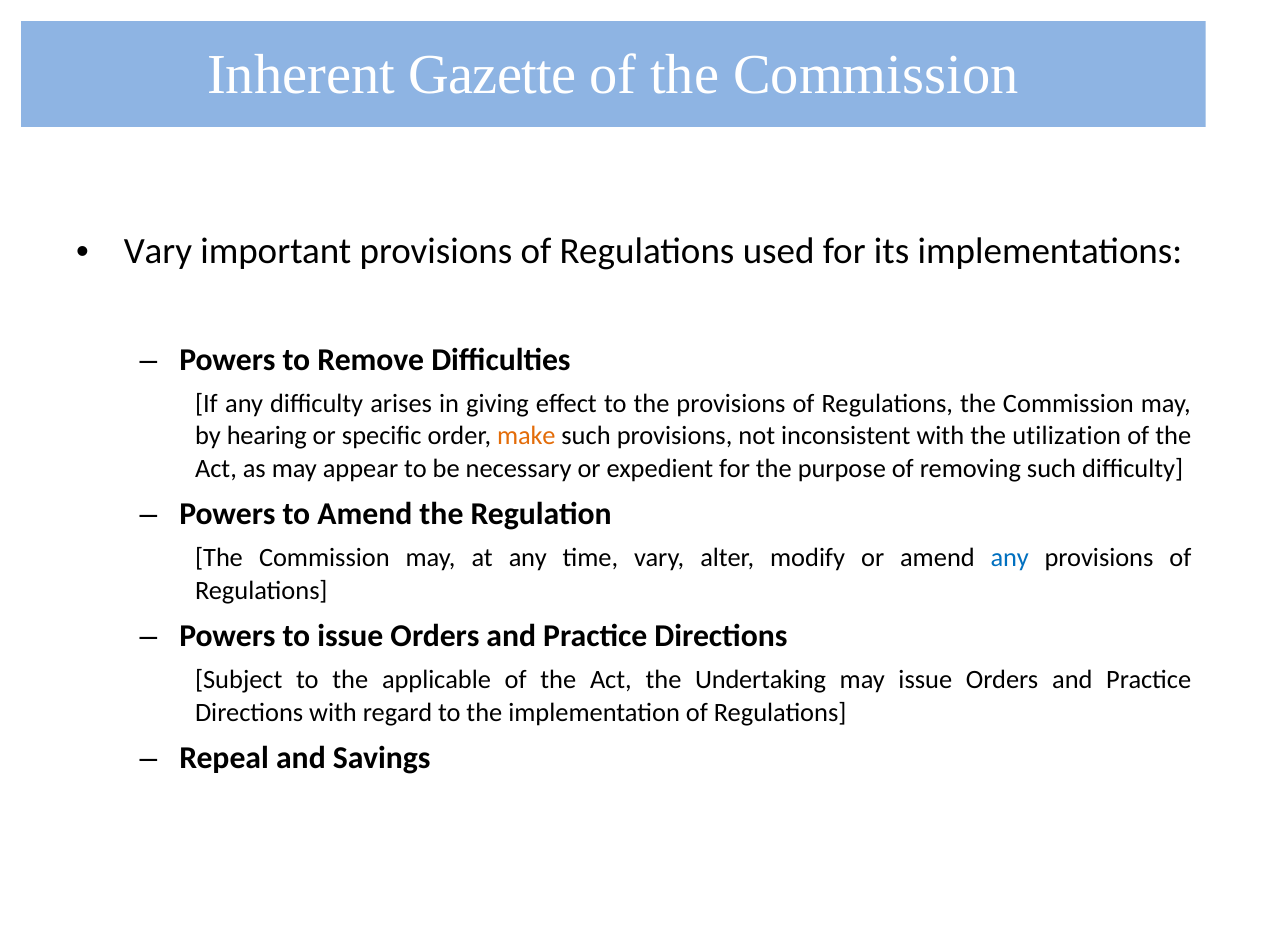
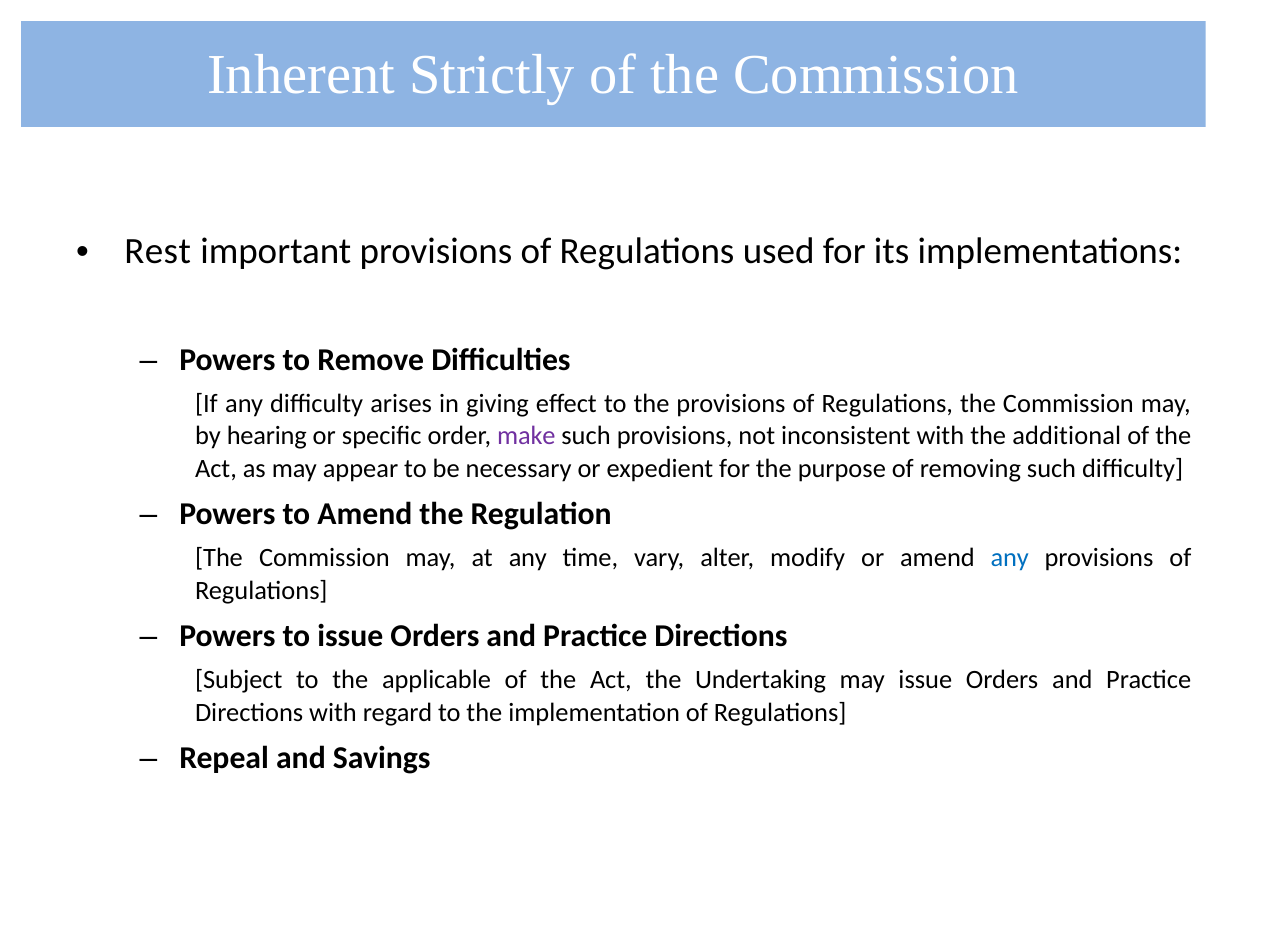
Gazette: Gazette -> Strictly
Vary at (158, 252): Vary -> Rest
make colour: orange -> purple
utilization: utilization -> additional
